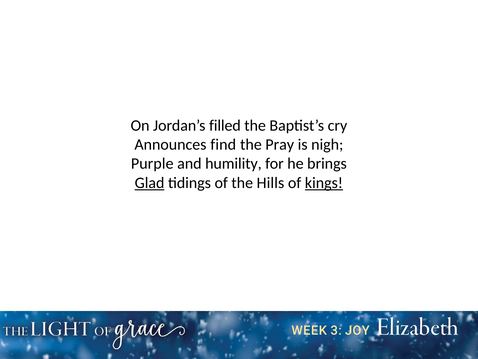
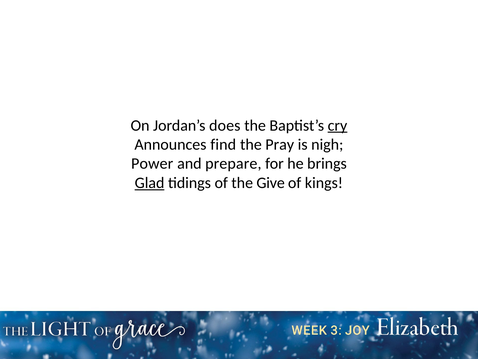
filled: filled -> does
cry underline: none -> present
Purple: Purple -> Power
humility: humility -> prepare
Hills: Hills -> Give
kings underline: present -> none
